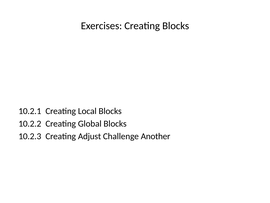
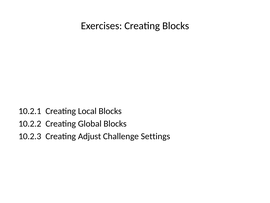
Another: Another -> Settings
